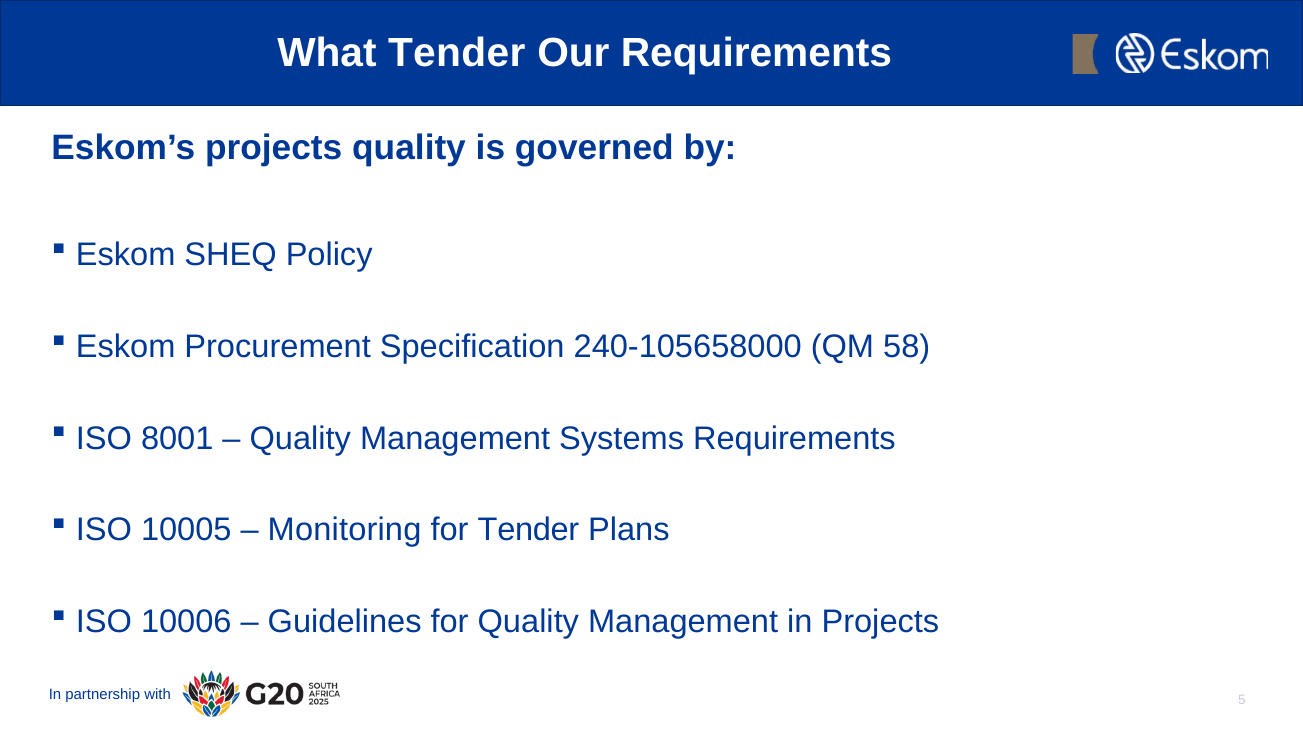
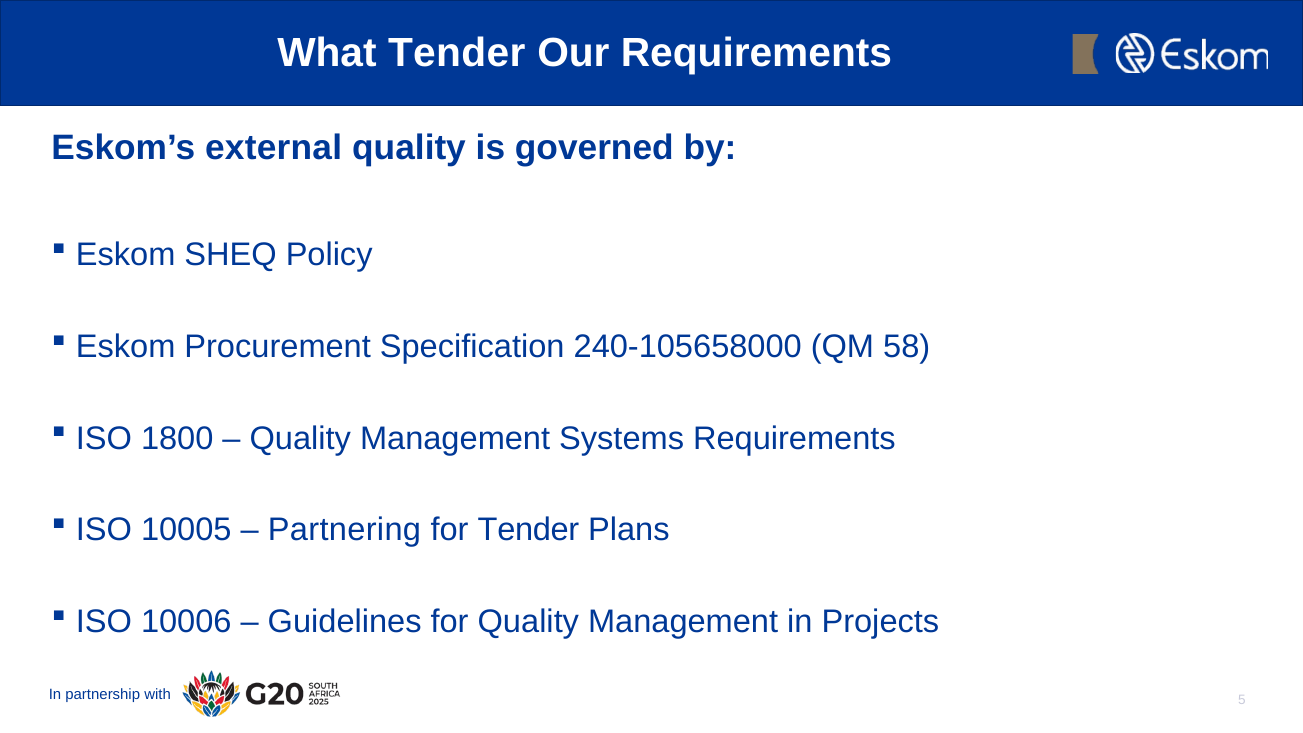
Eskom’s projects: projects -> external
8001: 8001 -> 1800
Monitoring: Monitoring -> Partnering
